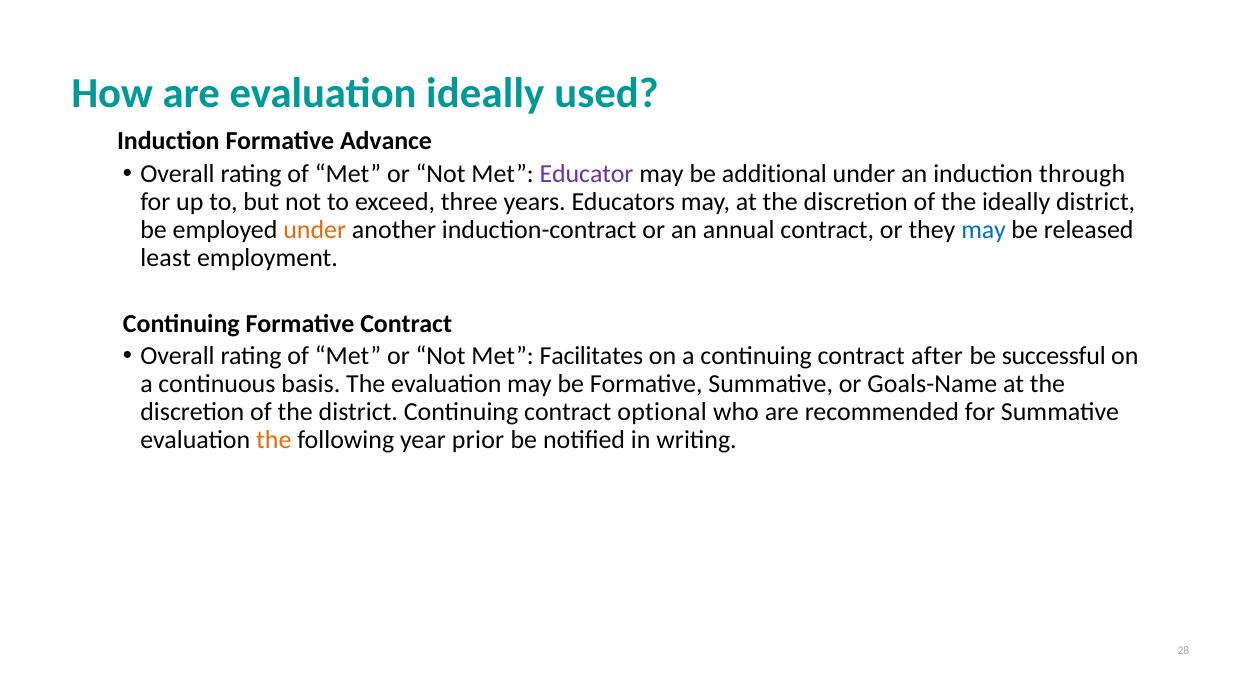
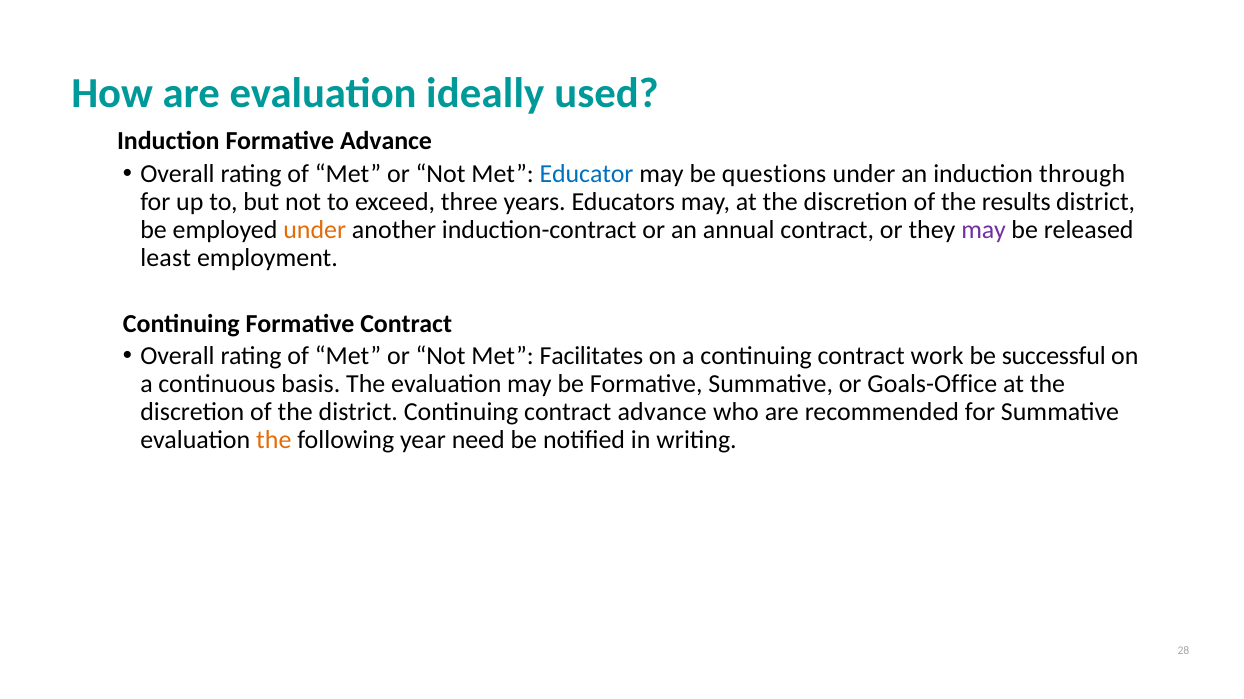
Educator colour: purple -> blue
additional: additional -> questions
the ideally: ideally -> results
may at (984, 230) colour: blue -> purple
after: after -> work
Goals-Name: Goals-Name -> Goals-Office
contract optional: optional -> advance
prior: prior -> need
